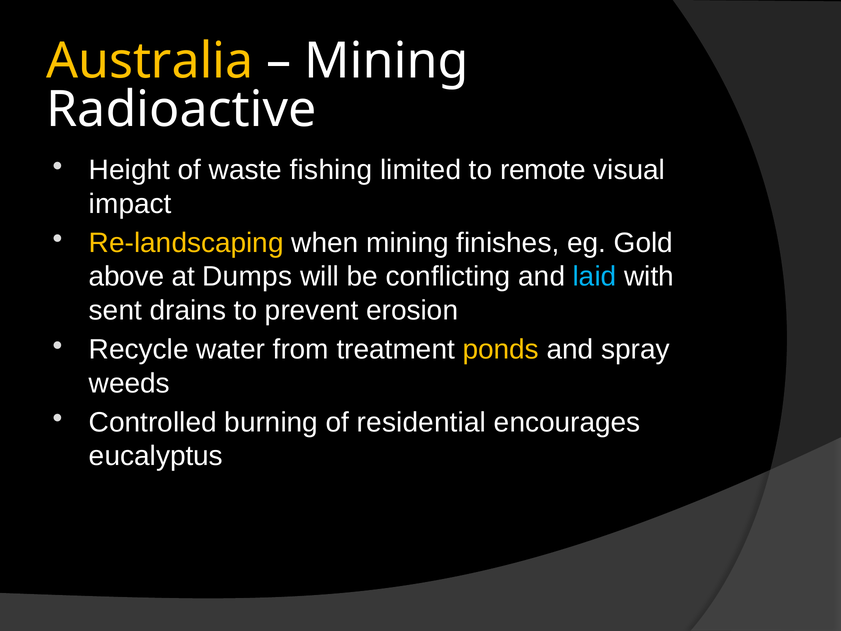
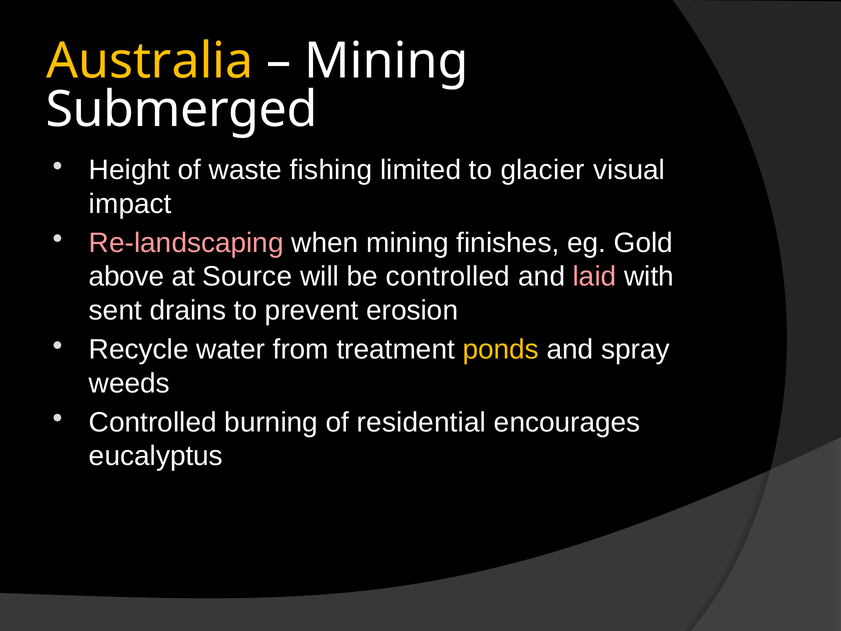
Radioactive: Radioactive -> Submerged
remote: remote -> glacier
Re-landscaping colour: yellow -> pink
Dumps: Dumps -> Source
be conflicting: conflicting -> controlled
laid colour: light blue -> pink
